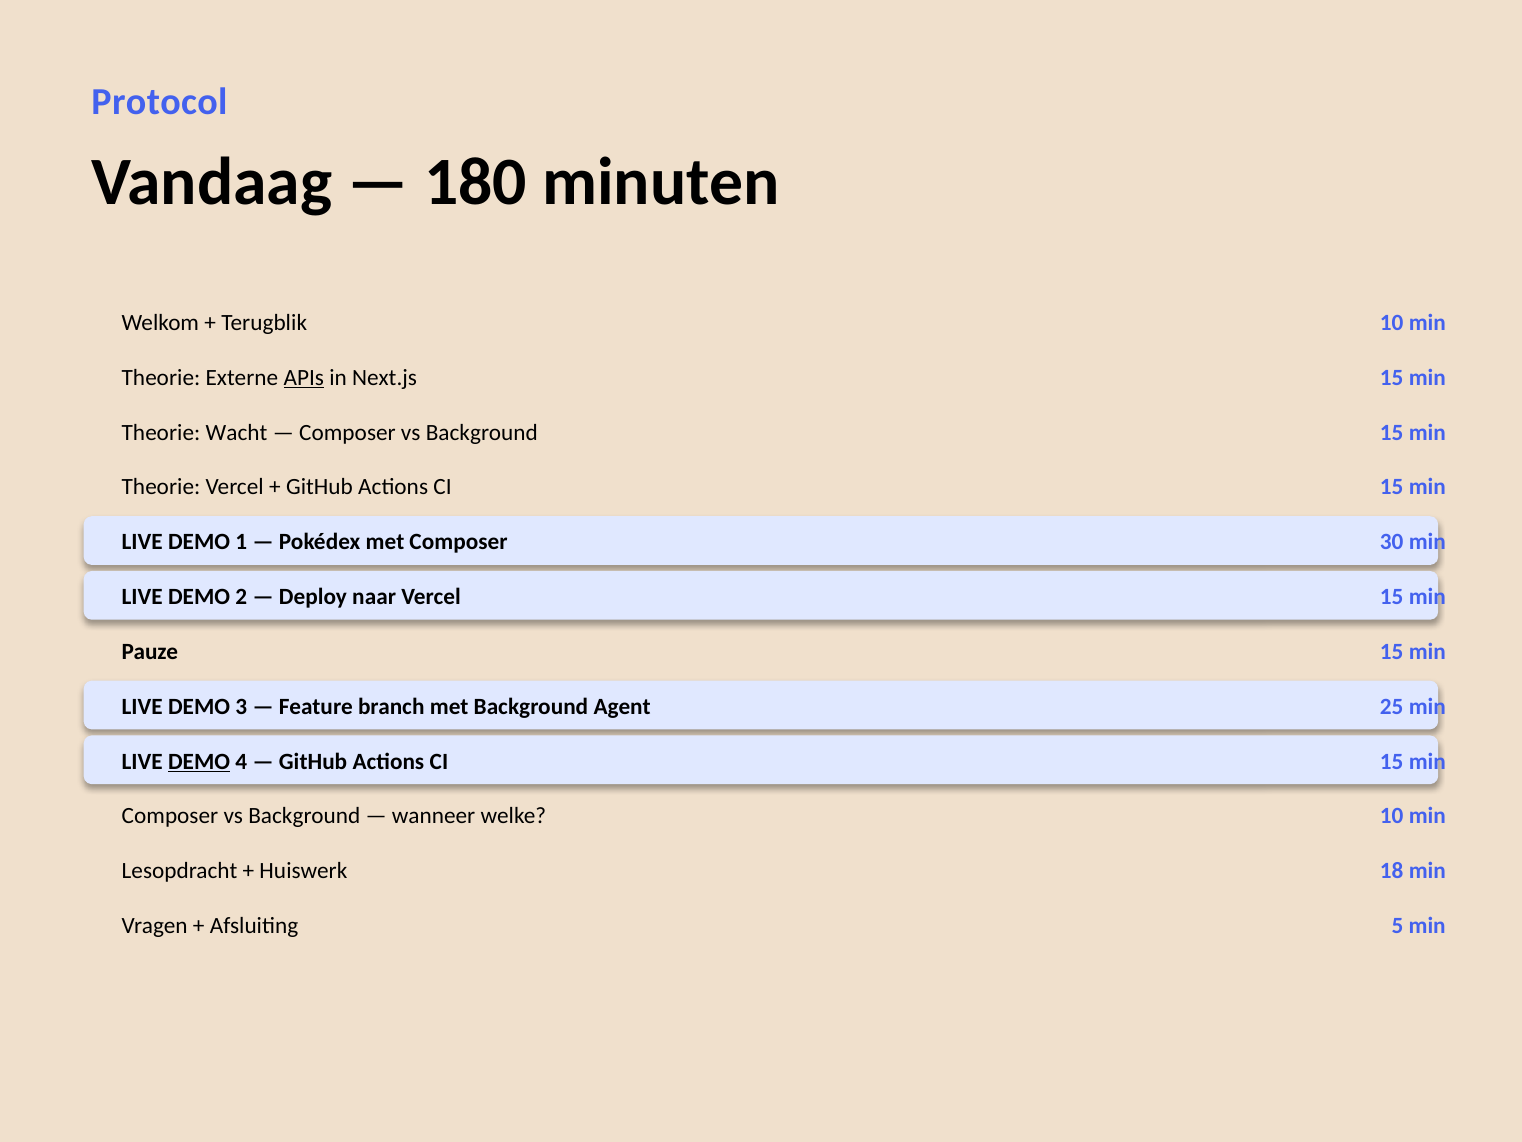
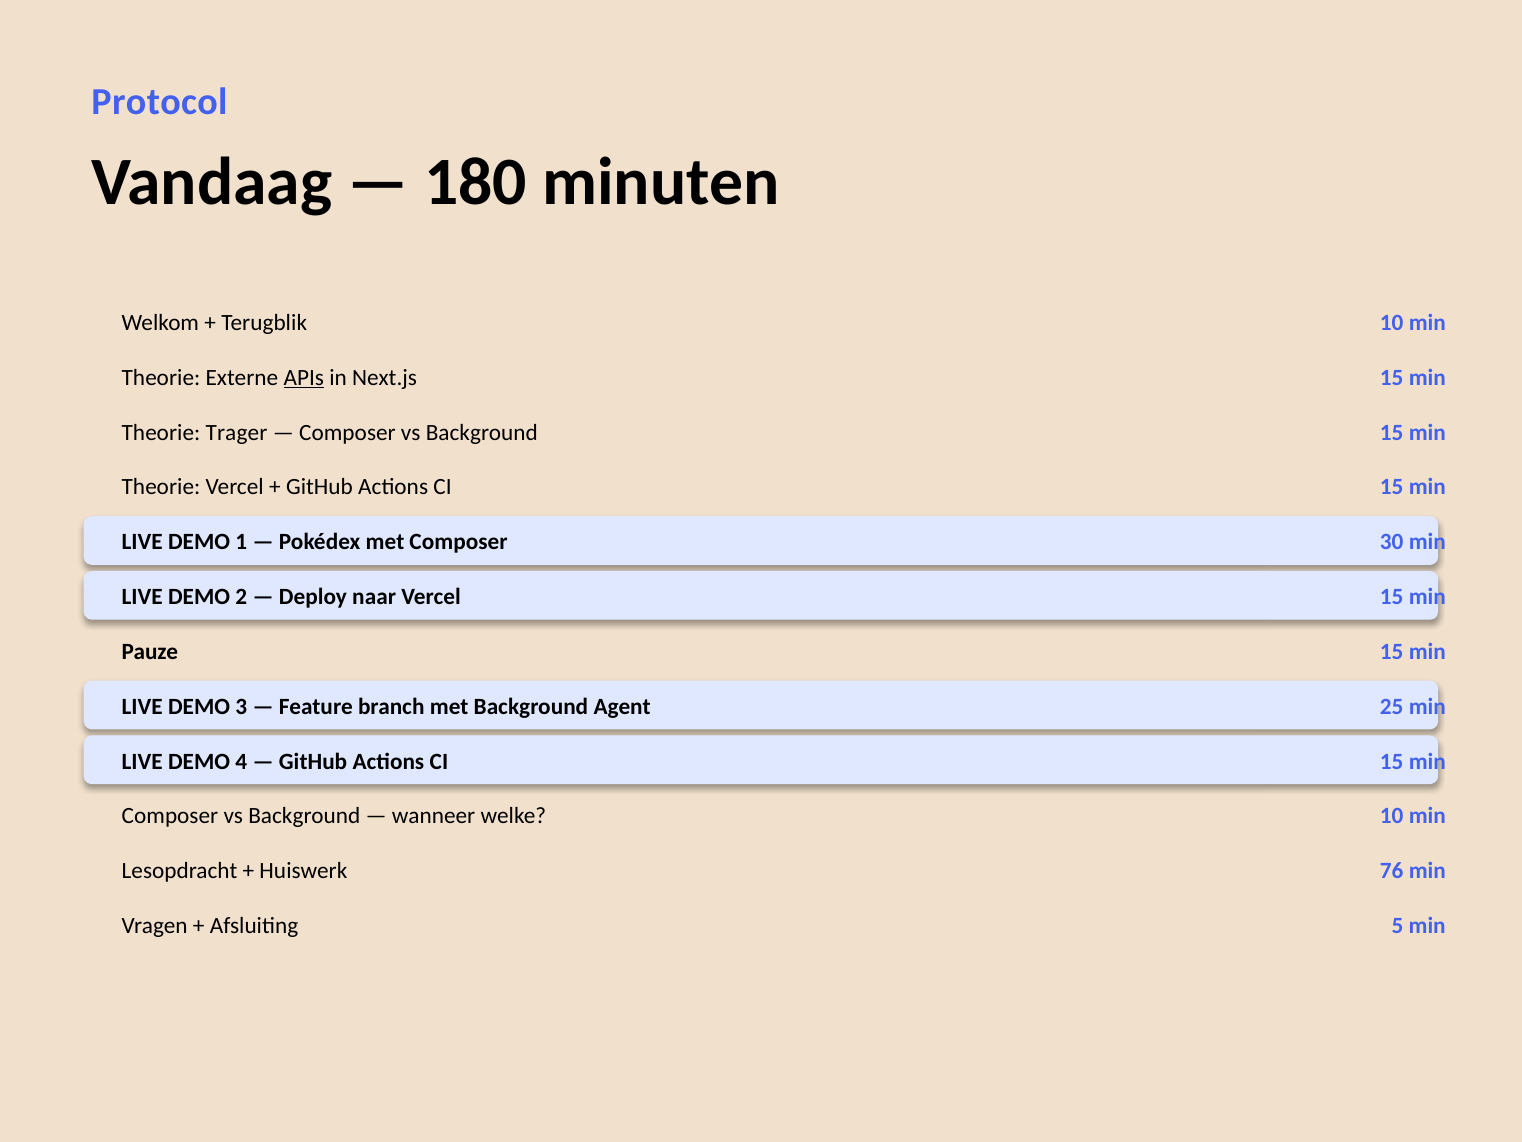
Wacht: Wacht -> Trager
DEMO at (199, 761) underline: present -> none
18: 18 -> 76
